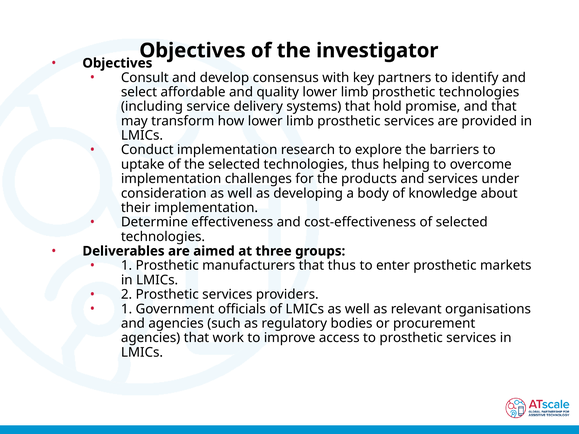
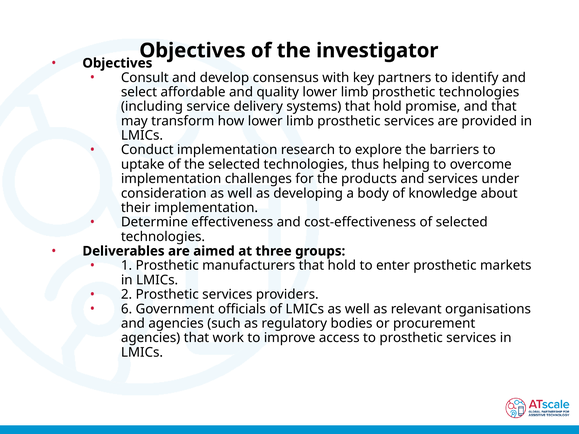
manufacturers that thus: thus -> hold
1 at (127, 309): 1 -> 6
